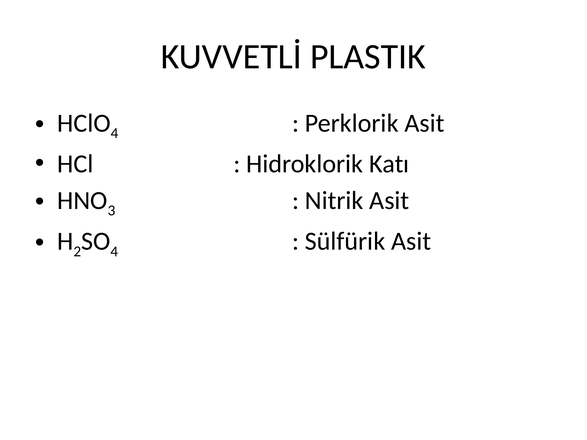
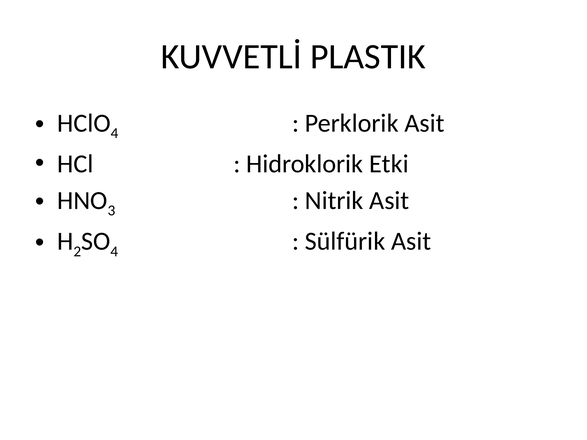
Katı: Katı -> Etki
